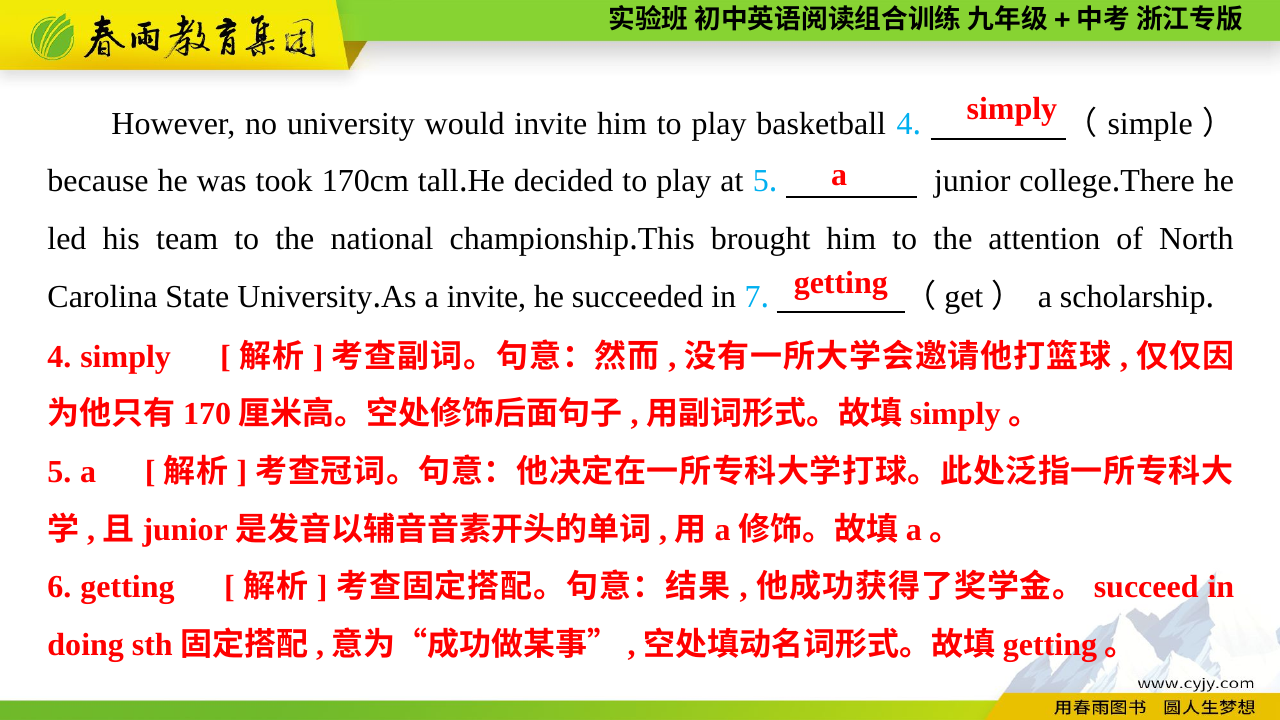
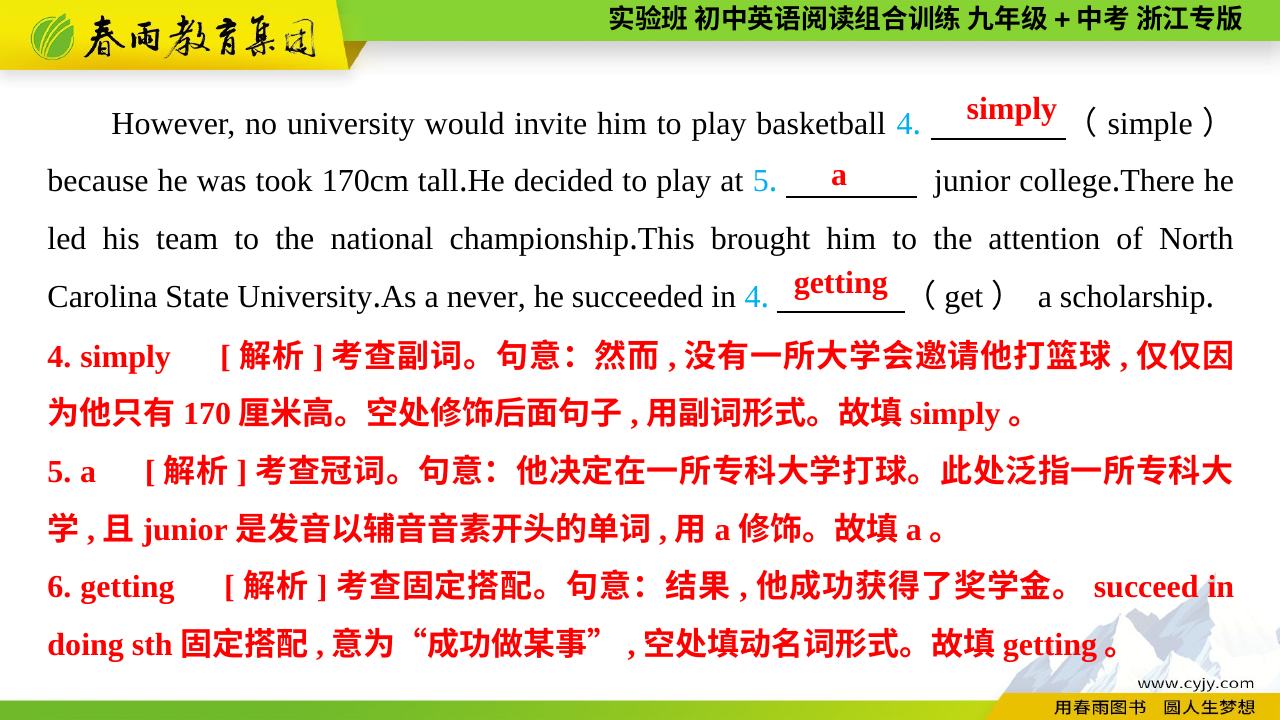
a invite: invite -> never
in 7: 7 -> 4
